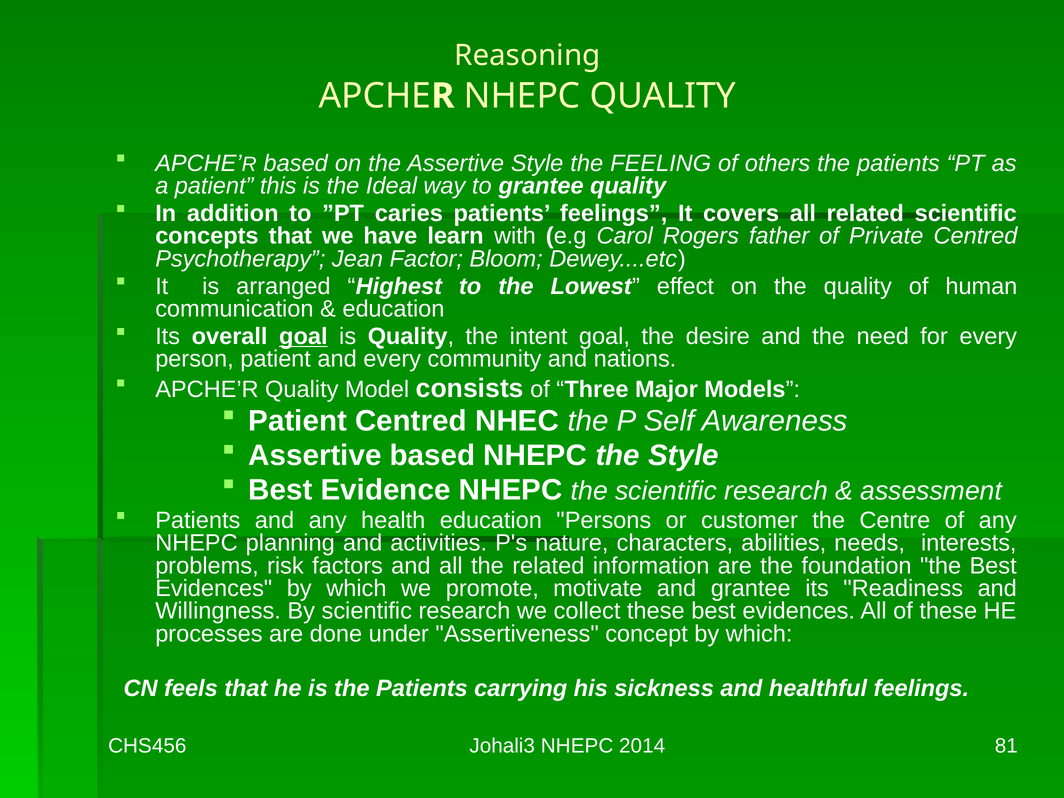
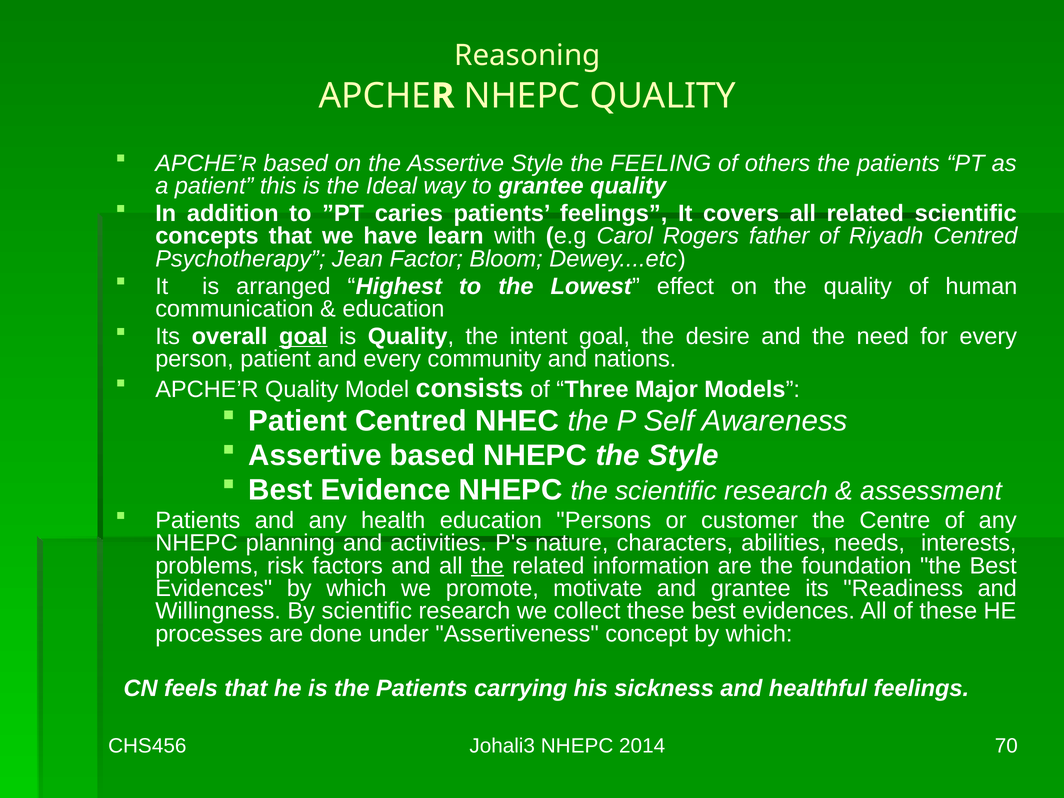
Private: Private -> Riyadh
the at (487, 566) underline: none -> present
81: 81 -> 70
